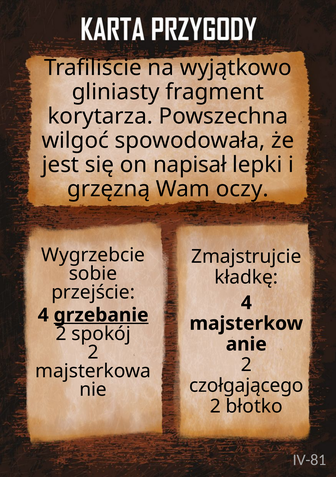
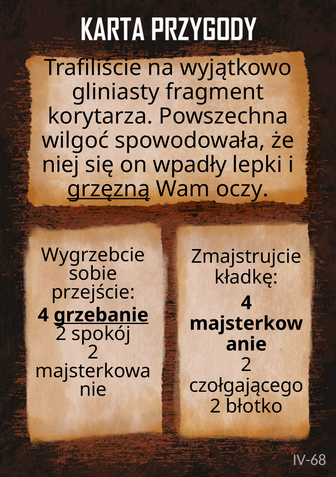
jest: jest -> niej
napisał: napisał -> wpadły
grzęzną underline: none -> present
IV-81: IV-81 -> IV-68
